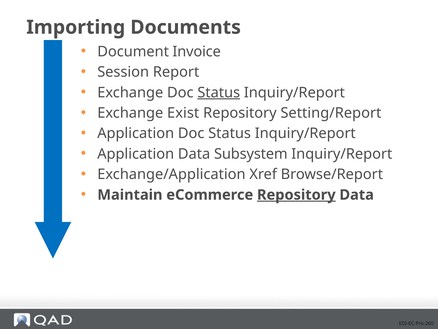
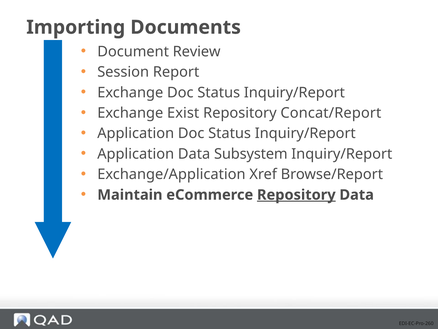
Invoice: Invoice -> Review
Status at (219, 92) underline: present -> none
Setting/Report: Setting/Report -> Concat/Report
